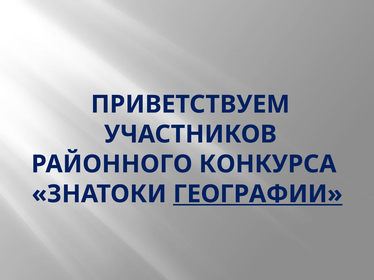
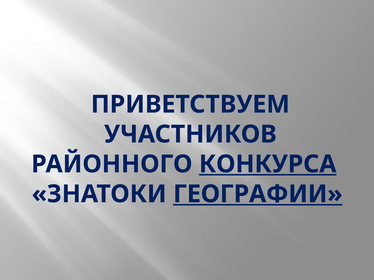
КОНКУРСА underline: none -> present
